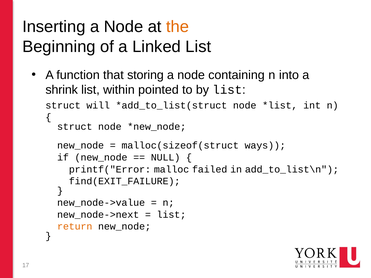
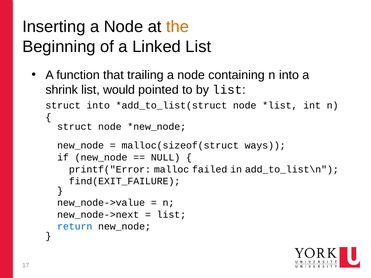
storing: storing -> trailing
within: within -> would
struct will: will -> into
return colour: orange -> blue
